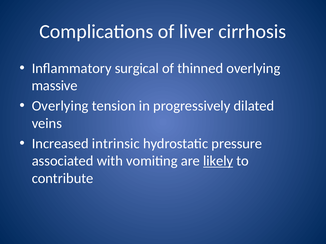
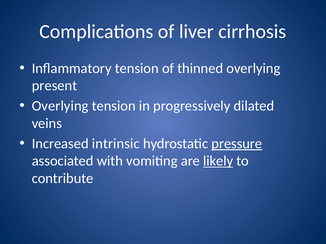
Inflammatory surgical: surgical -> tension
massive: massive -> present
pressure underline: none -> present
